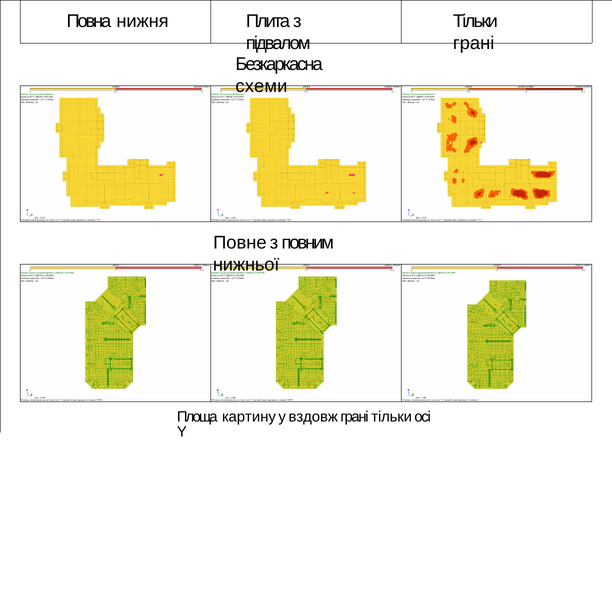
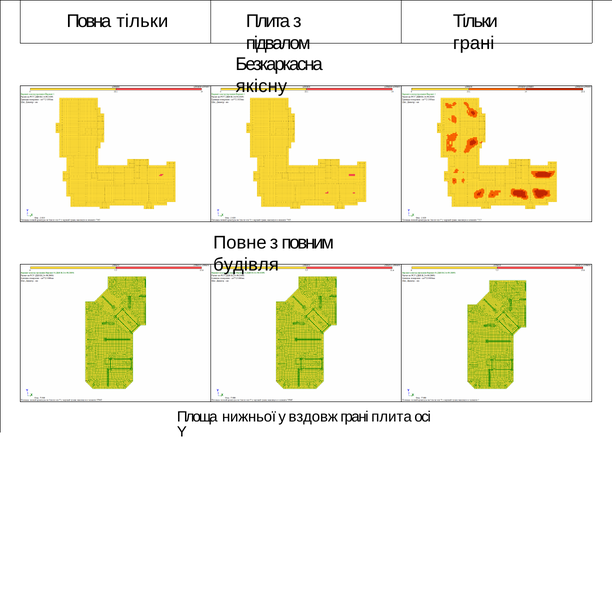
Повна нижня: нижня -> тільки
схеми: схеми -> якісну
нижньої: нижньої -> будівля
картину: картину -> нижньої
тільки at (392, 417): тільки -> плита
